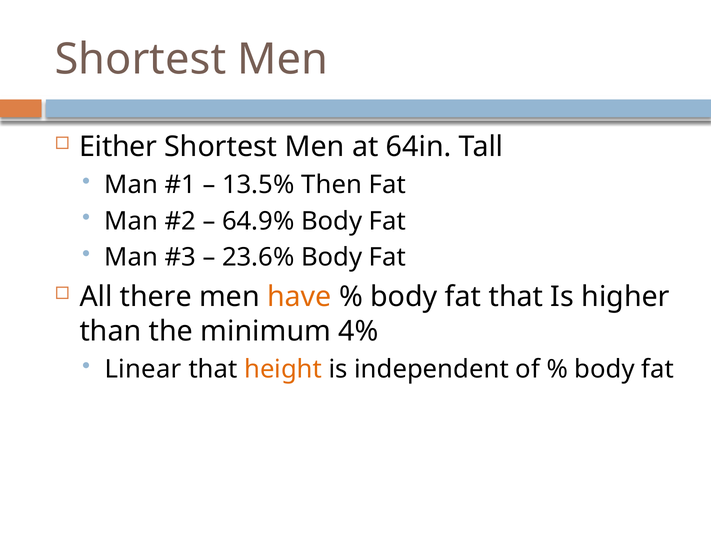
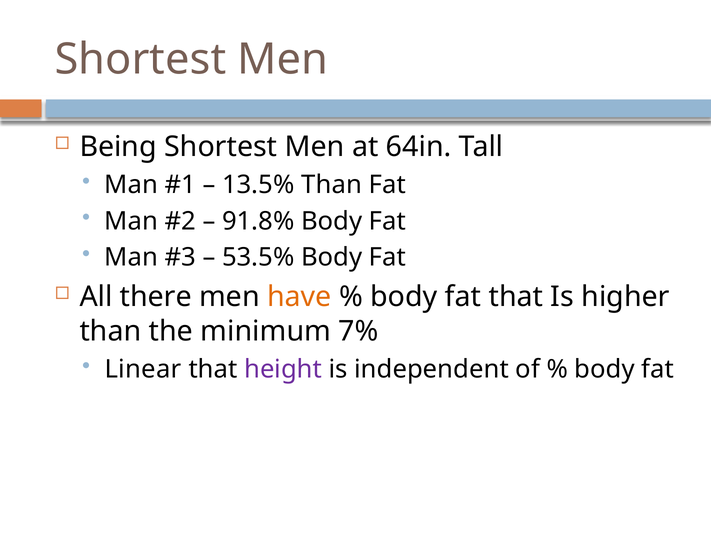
Either: Either -> Being
13.5% Then: Then -> Than
64.9%: 64.9% -> 91.8%
23.6%: 23.6% -> 53.5%
4%: 4% -> 7%
height colour: orange -> purple
